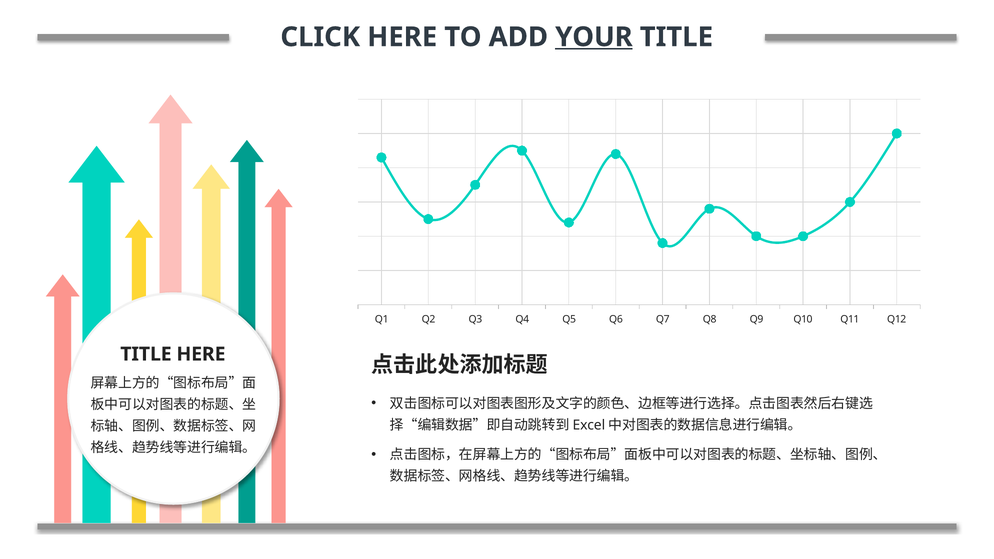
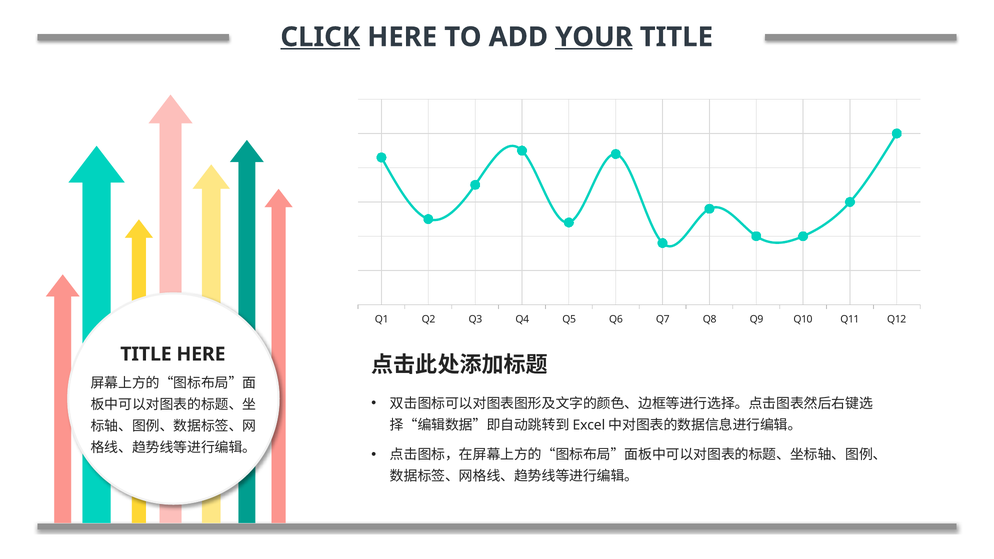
CLICK underline: none -> present
